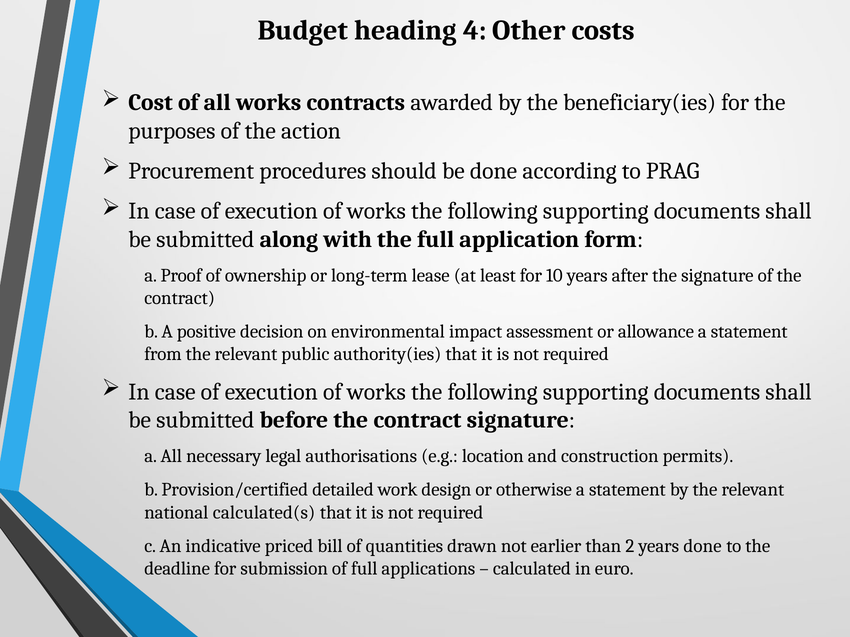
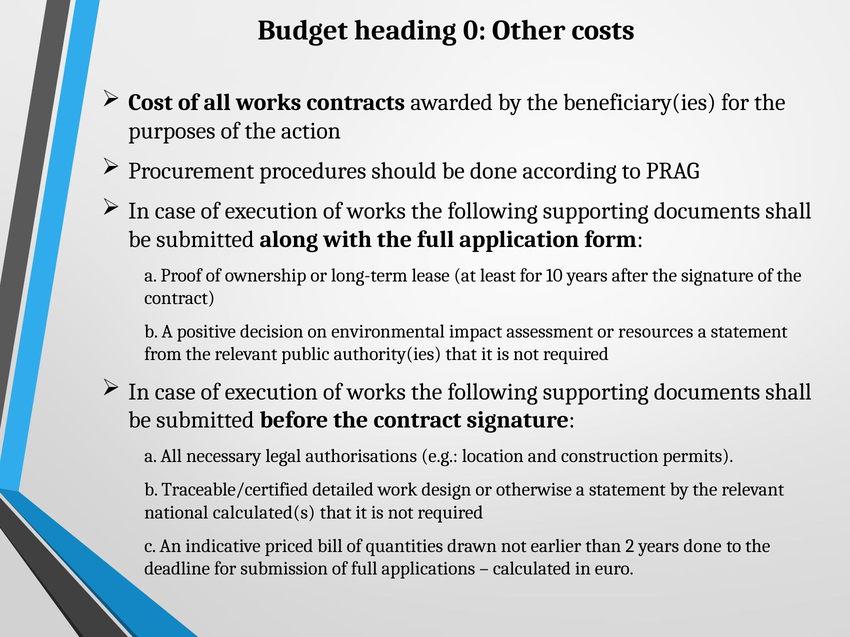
4: 4 -> 0
allowance: allowance -> resources
Provision/certified: Provision/certified -> Traceable/certified
